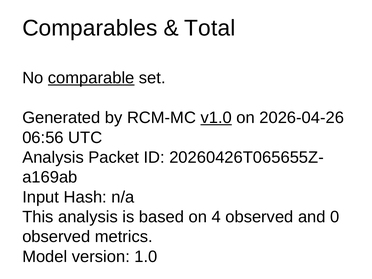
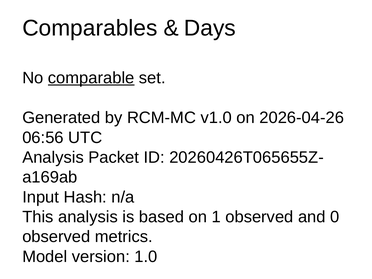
Total: Total -> Days
v1.0 underline: present -> none
4: 4 -> 1
